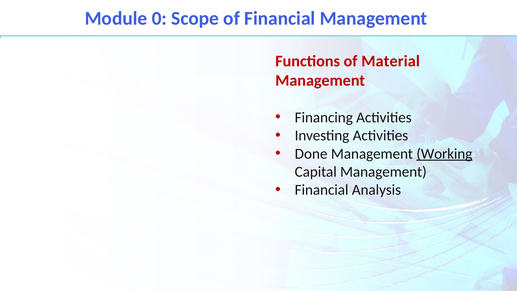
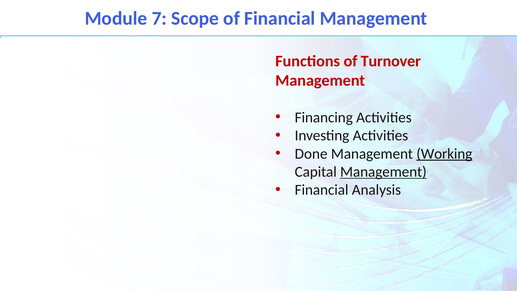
0: 0 -> 7
Material: Material -> Turnover
Management at (383, 172) underline: none -> present
